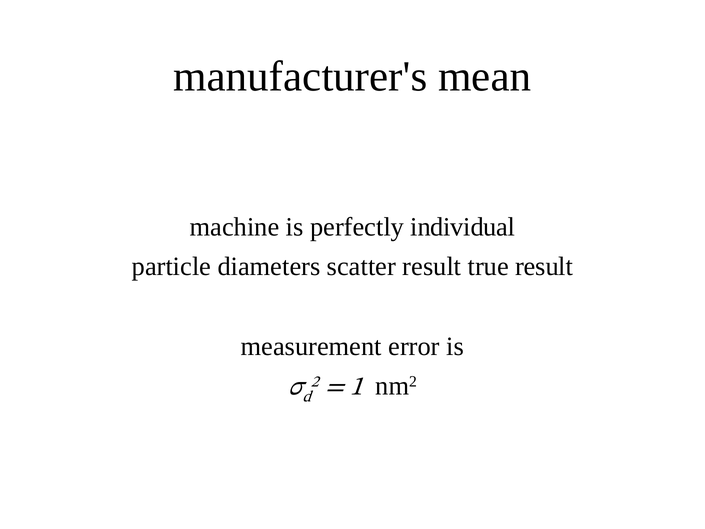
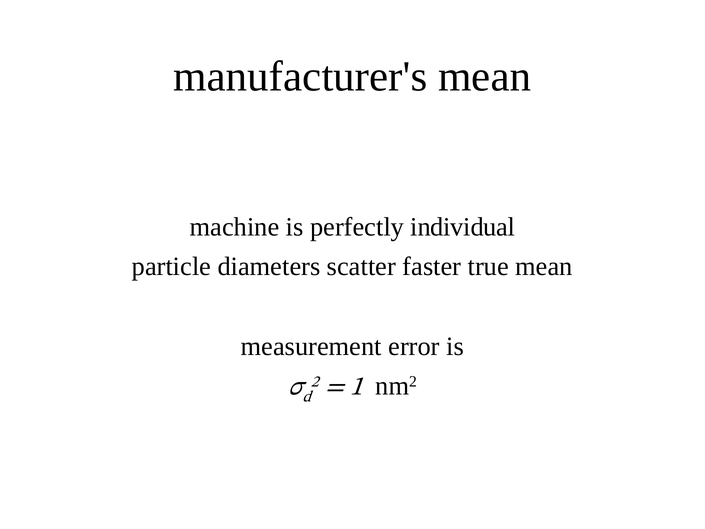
scatter result: result -> faster
true result: result -> mean
